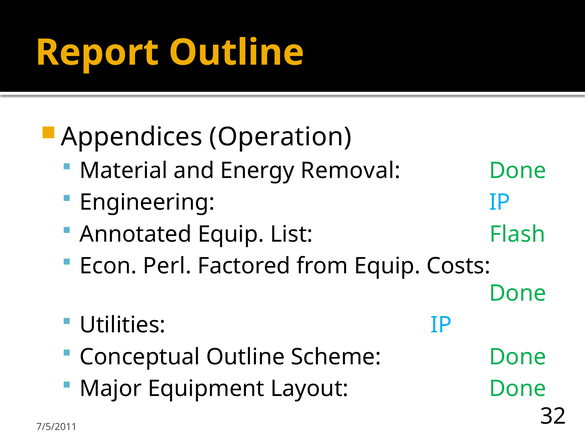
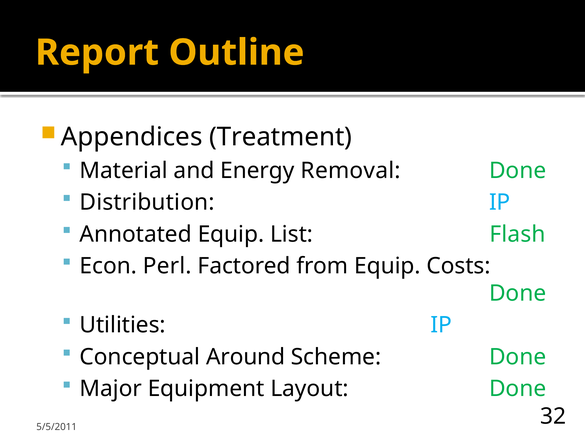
Operation: Operation -> Treatment
Engineering: Engineering -> Distribution
Conceptual Outline: Outline -> Around
7/5/2011: 7/5/2011 -> 5/5/2011
